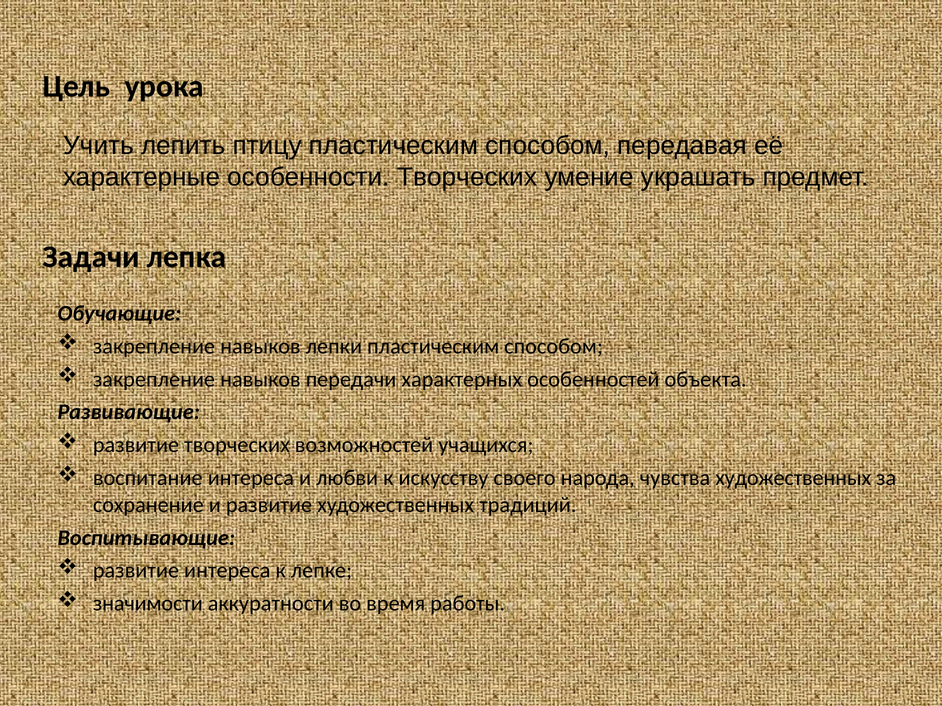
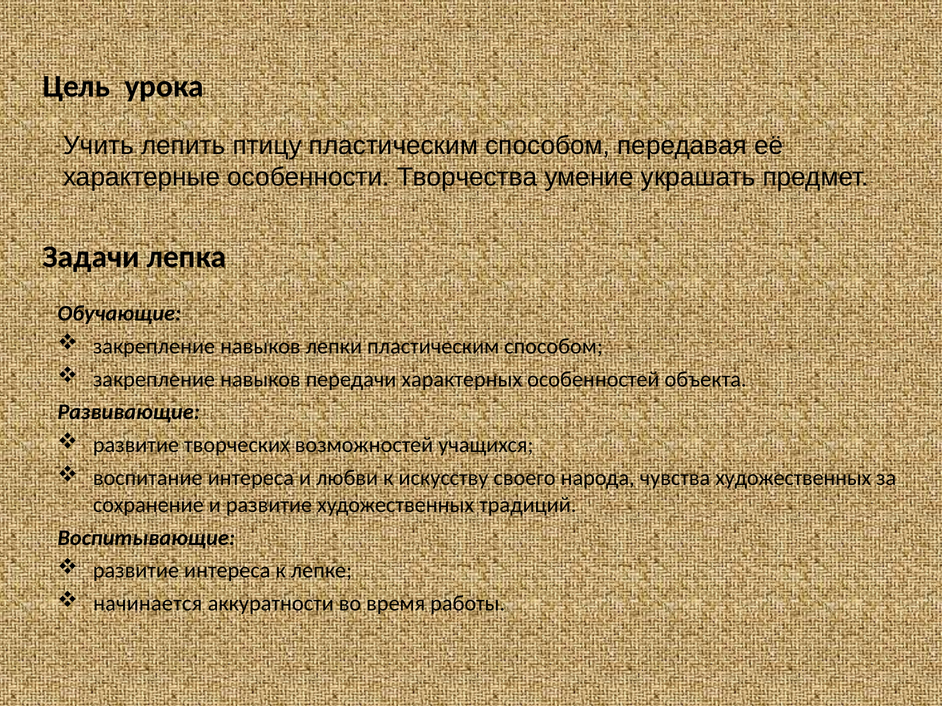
особенности Творческих: Творческих -> Творчества
значимости: значимости -> начинается
